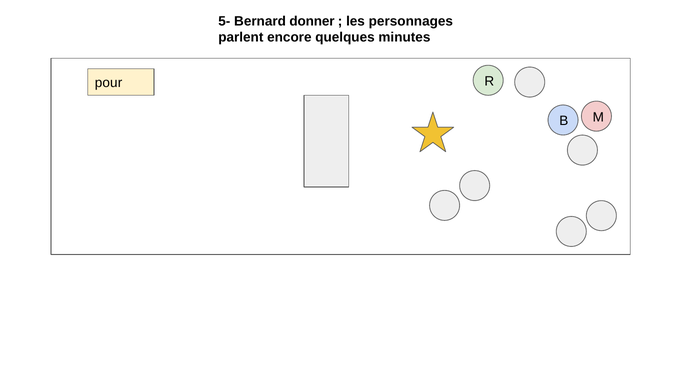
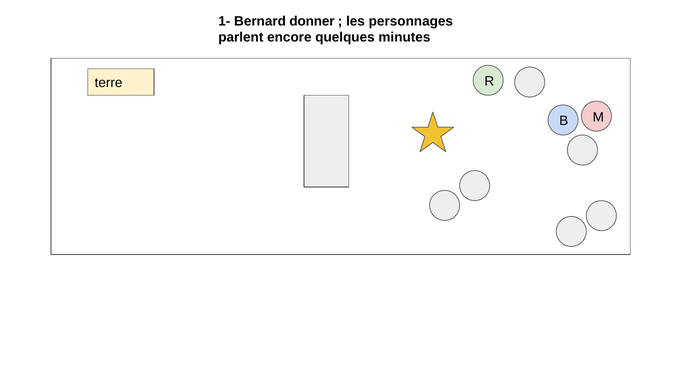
5-: 5- -> 1-
pour: pour -> terre
